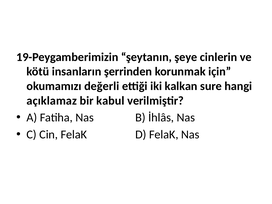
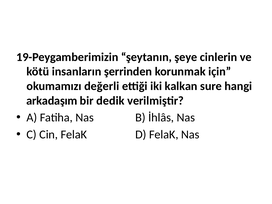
açıklamaz: açıklamaz -> arkadaşım
kabul: kabul -> dedik
